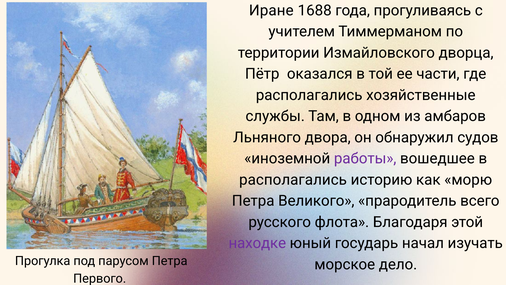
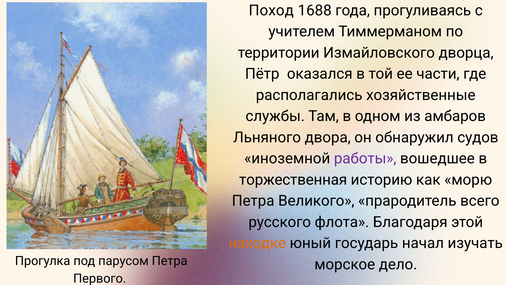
Иране: Иране -> Поход
располагались at (293, 180): располагались -> торжественная
находке colour: purple -> orange
